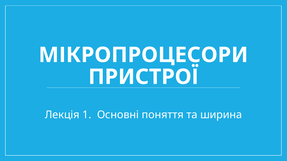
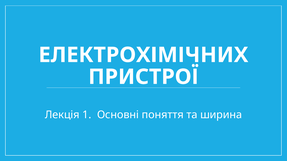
МІКРОПРОЦЕСОРИ: МІКРОПРОЦЕСОРИ -> ЕЛЕКТРОХІМІЧНИХ
